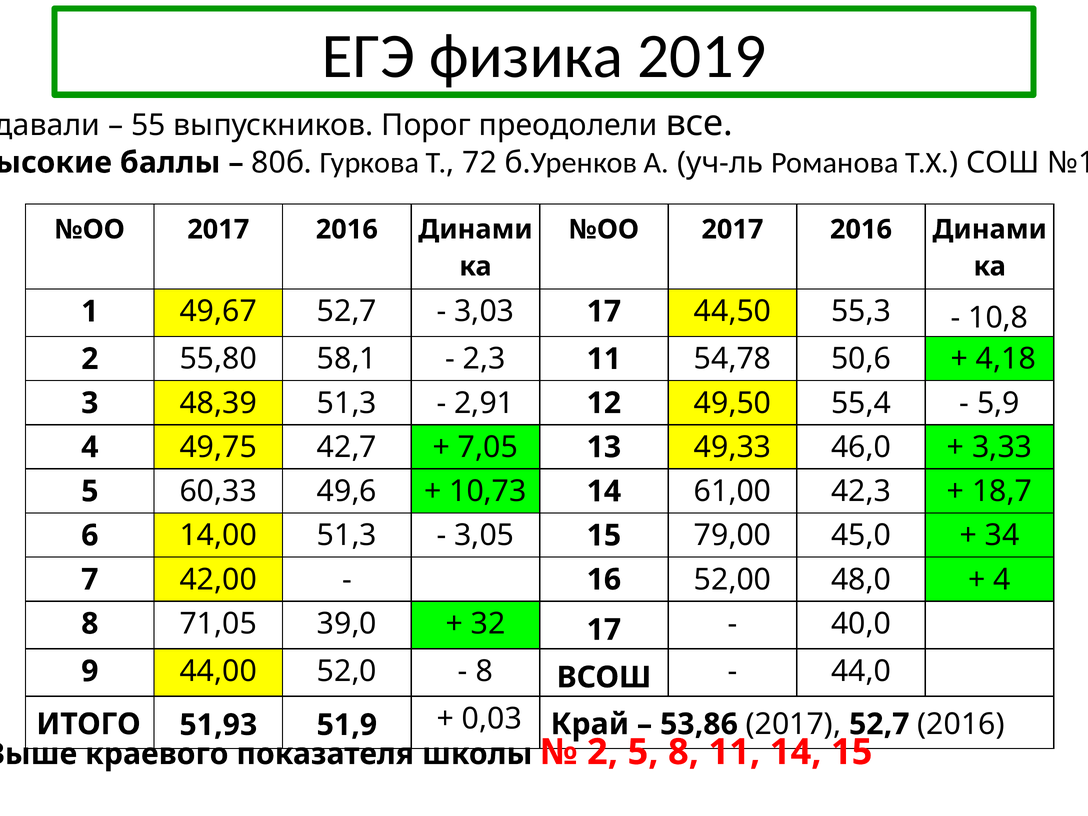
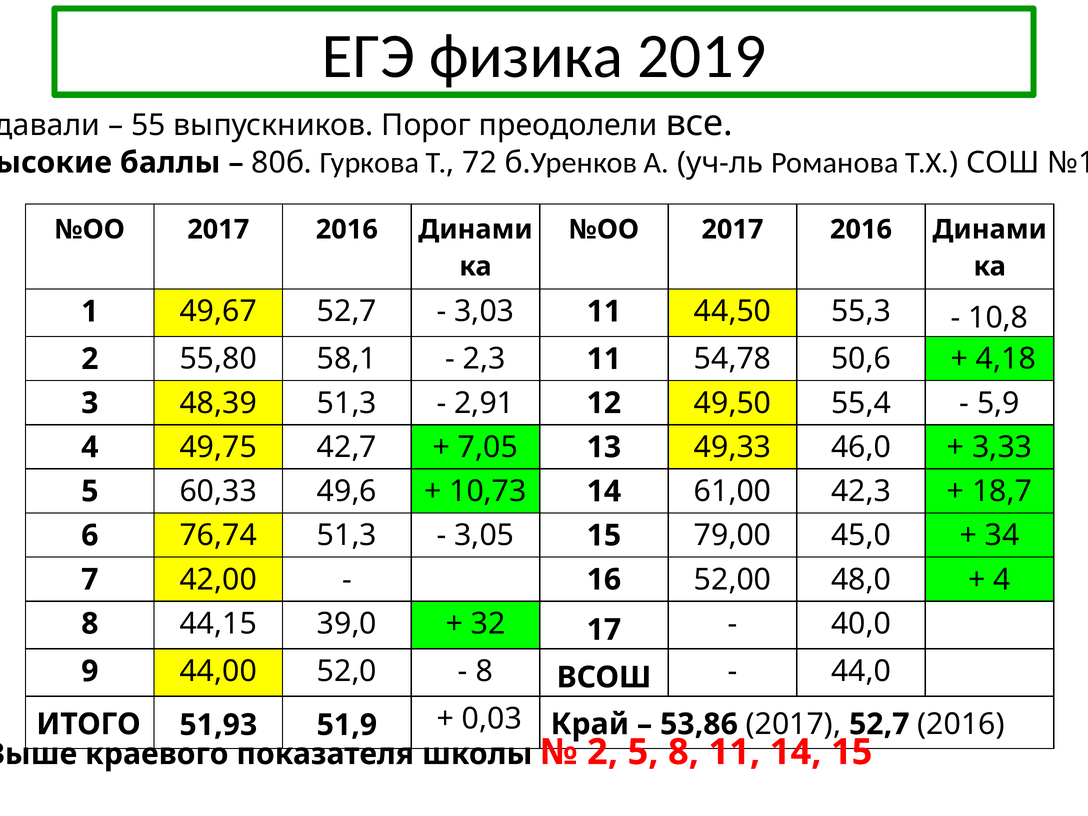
3,03 17: 17 -> 11
14,00: 14,00 -> 76,74
71,05: 71,05 -> 44,15
